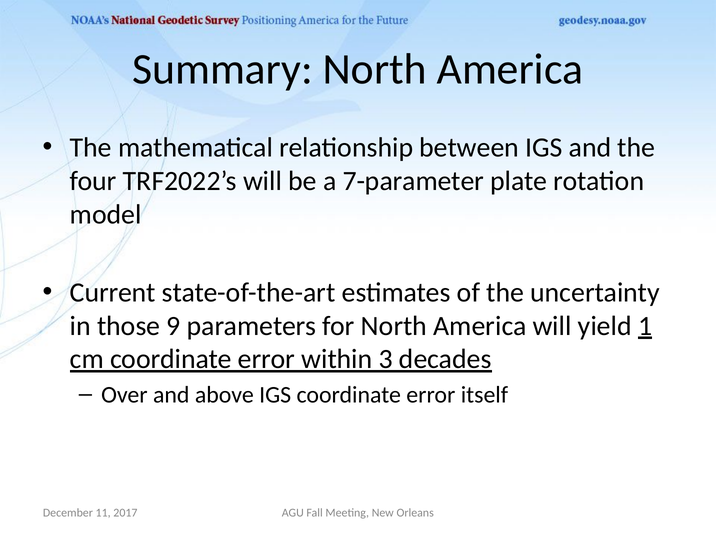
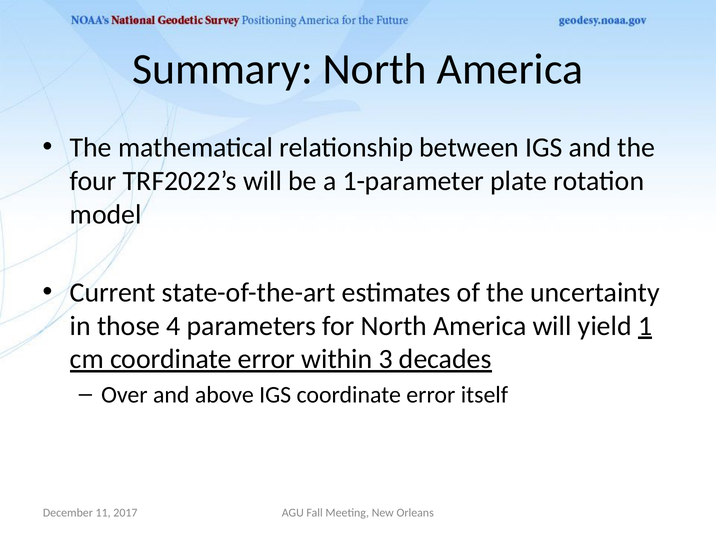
7-parameter: 7-parameter -> 1-parameter
9: 9 -> 4
